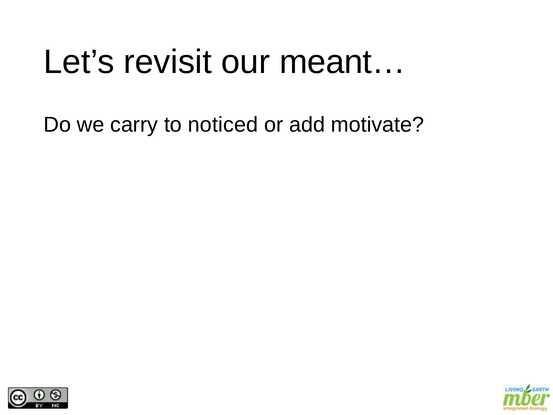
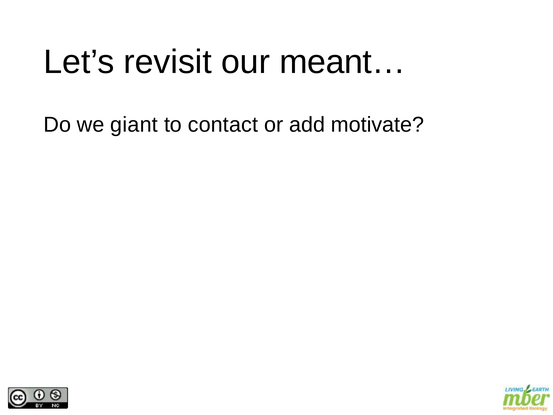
carry: carry -> giant
noticed: noticed -> contact
